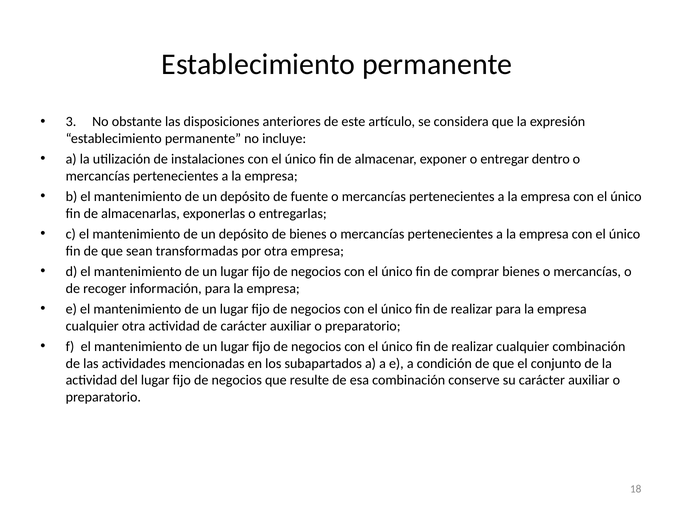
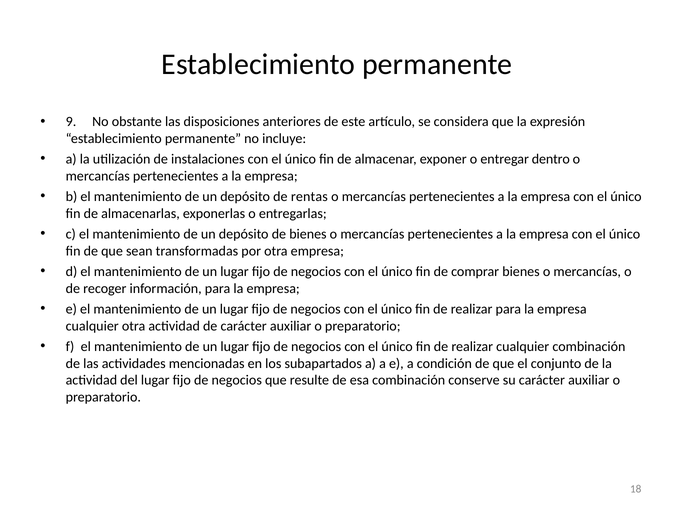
3: 3 -> 9
fuente: fuente -> rentas
